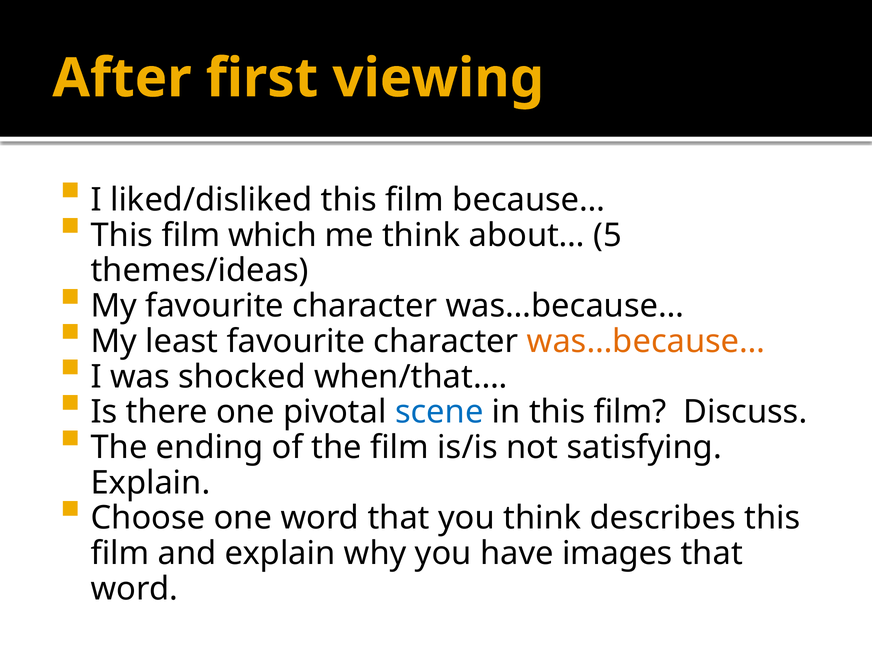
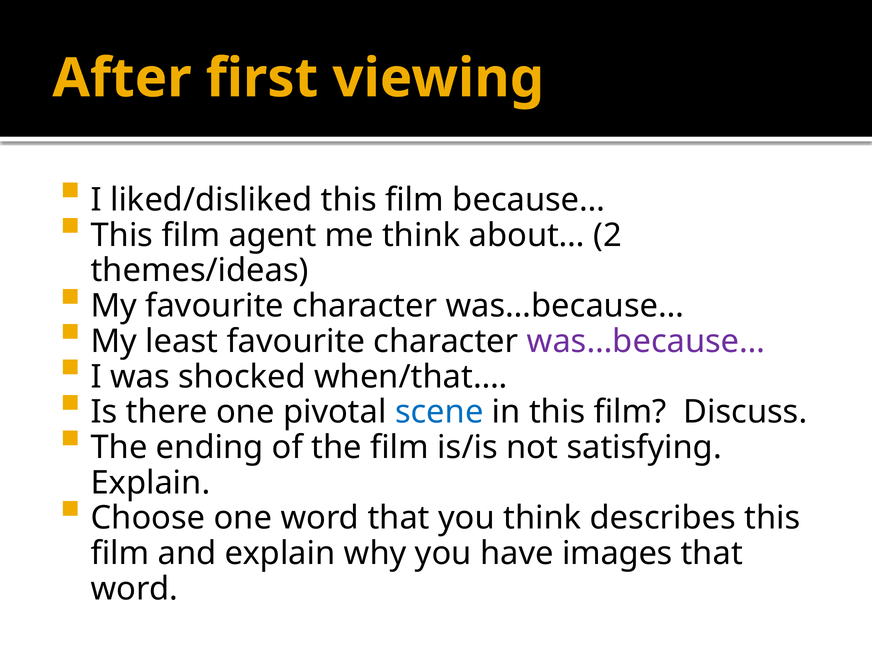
which: which -> agent
5: 5 -> 2
was…because… at (646, 341) colour: orange -> purple
